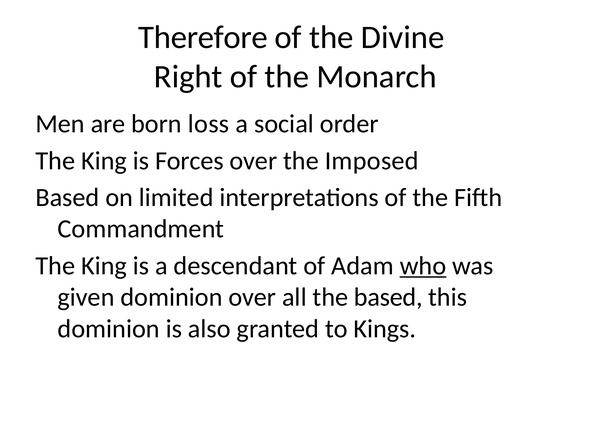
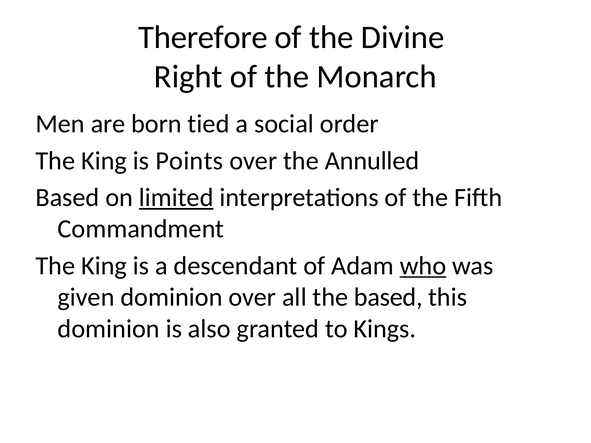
loss: loss -> tied
Forces: Forces -> Points
Imposed: Imposed -> Annulled
limited underline: none -> present
